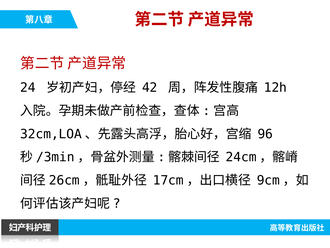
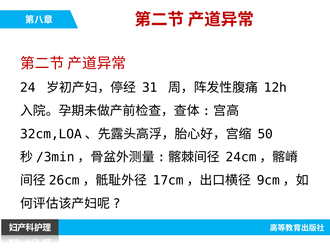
42: 42 -> 31
96: 96 -> 50
